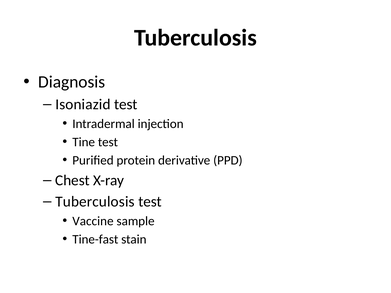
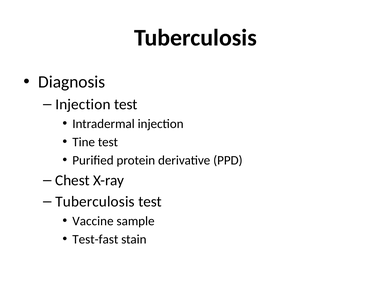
Isoniazid at (83, 104): Isoniazid -> Injection
Tine-fast: Tine-fast -> Test-fast
